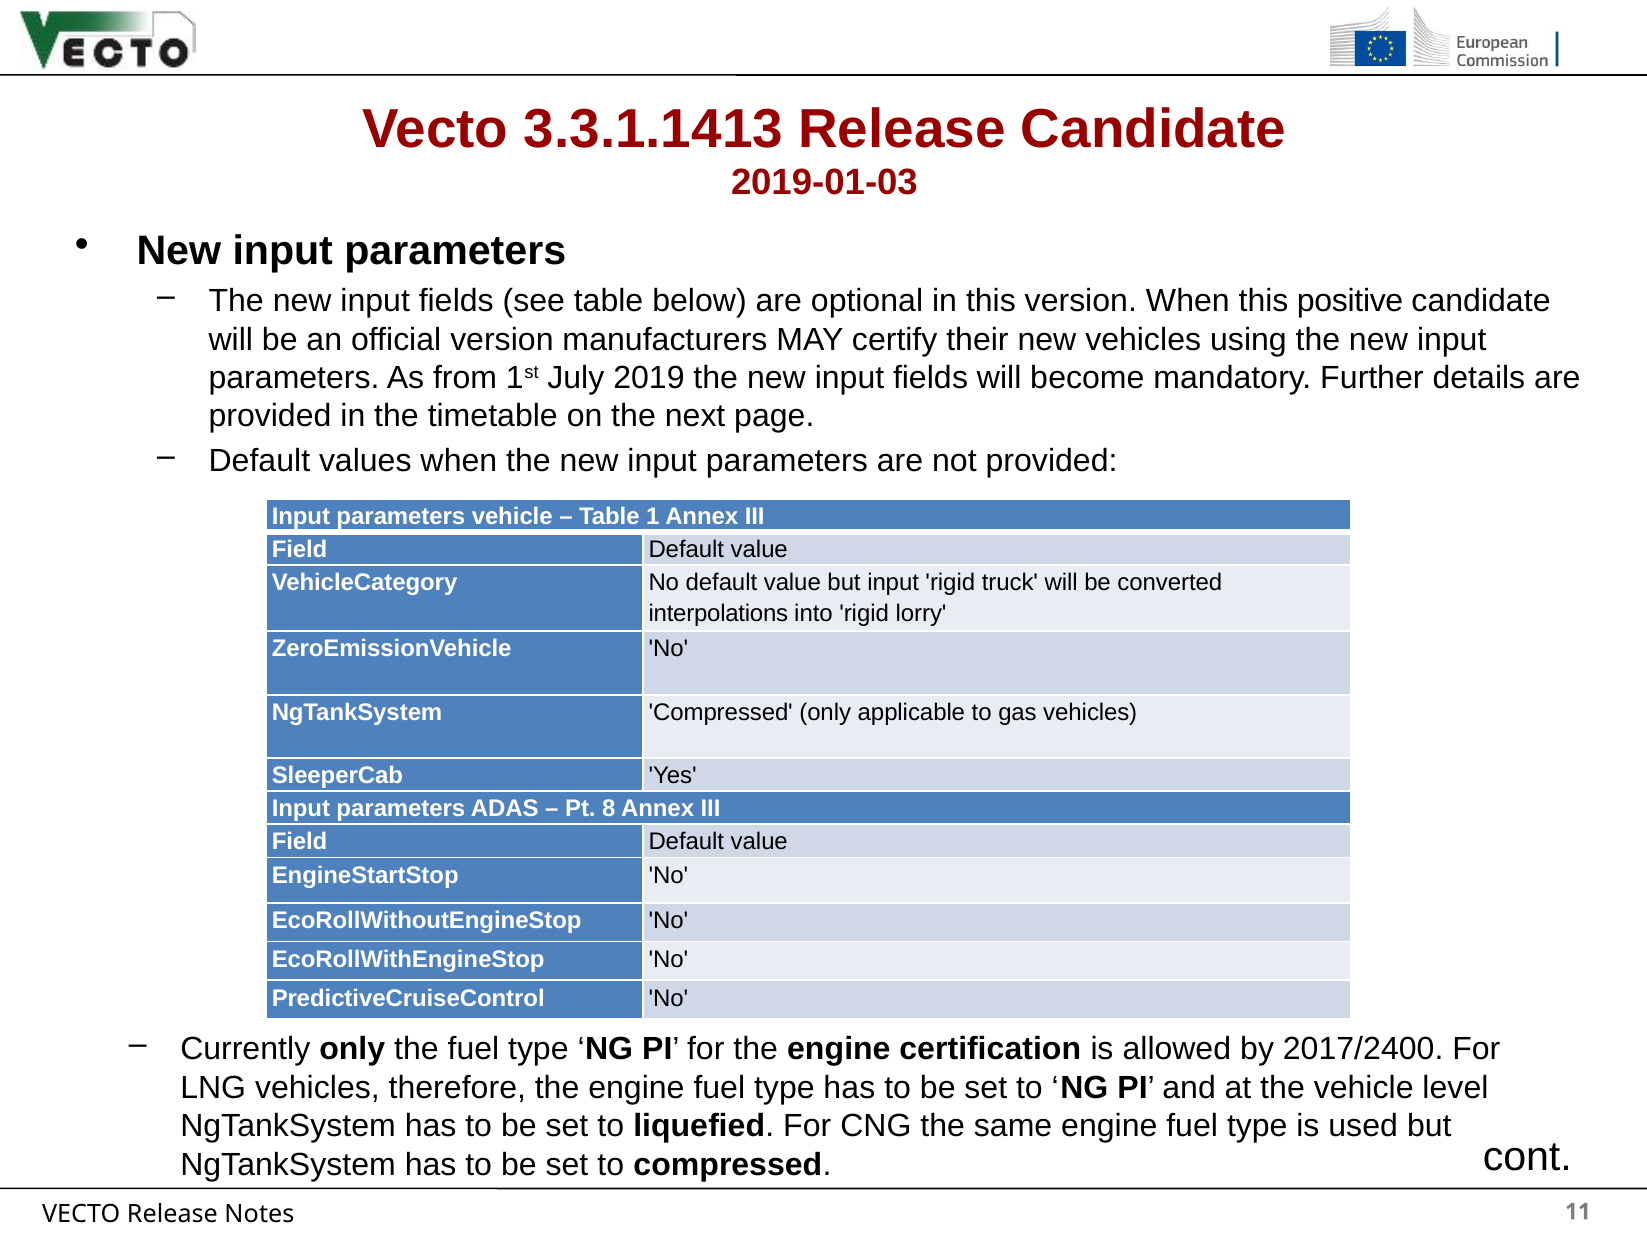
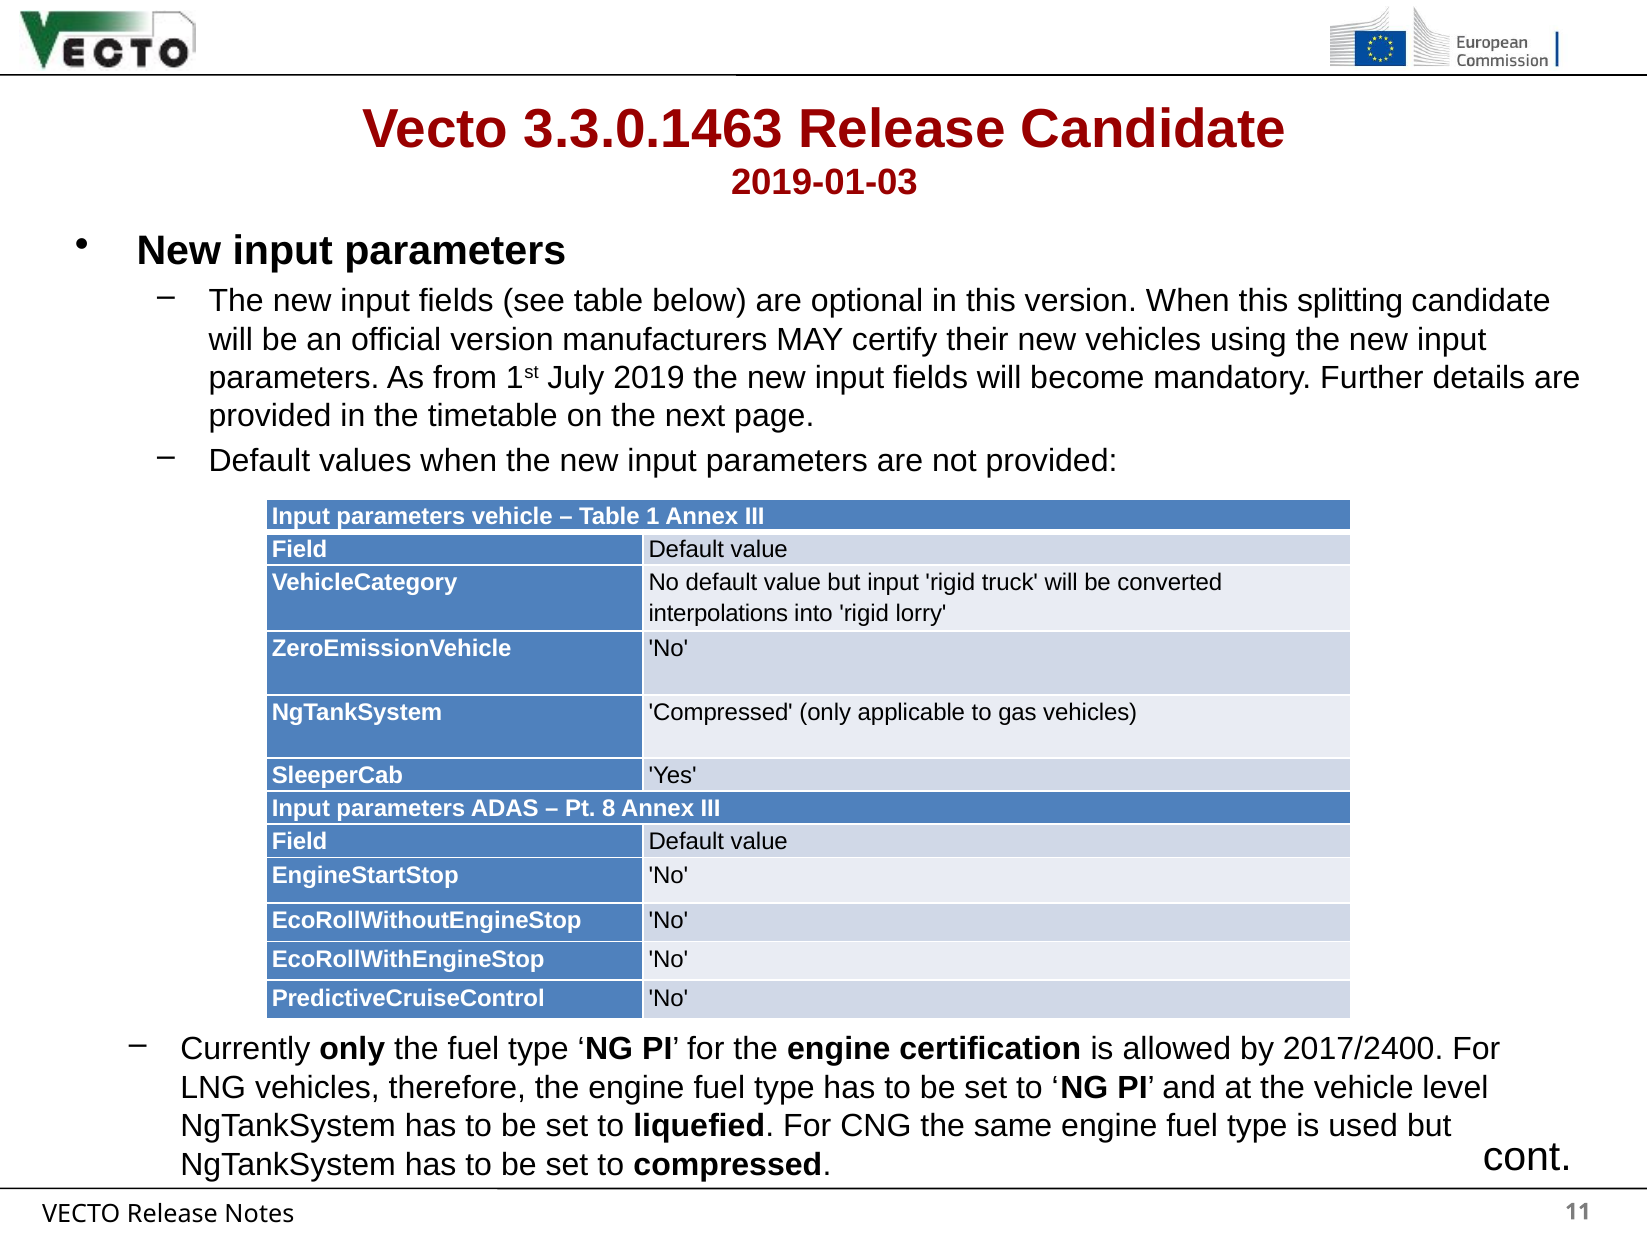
3.3.1.1413: 3.3.1.1413 -> 3.3.0.1463
positive: positive -> splitting
